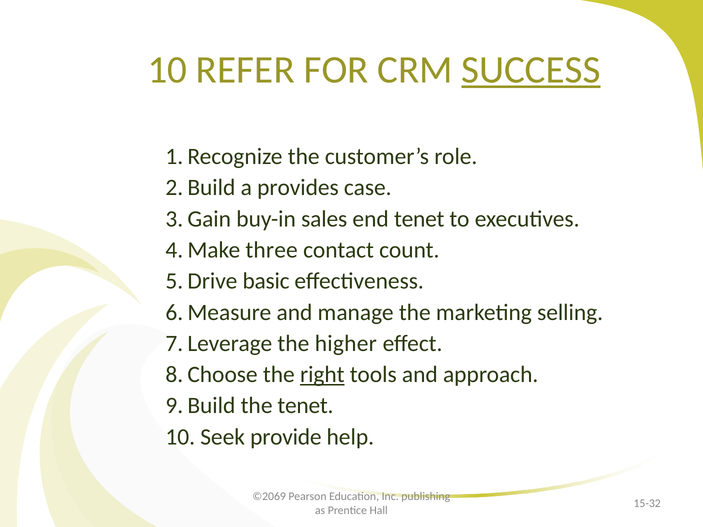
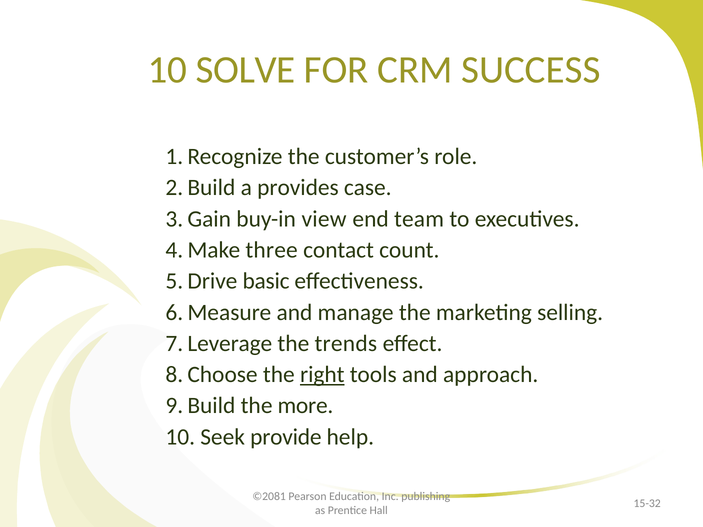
REFER: REFER -> SOLVE
SUCCESS underline: present -> none
sales: sales -> view
end tenet: tenet -> team
higher: higher -> trends
the tenet: tenet -> more
©2069: ©2069 -> ©2081
